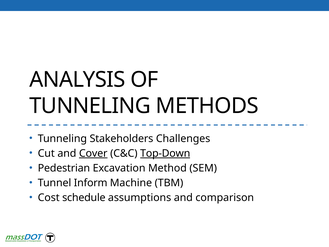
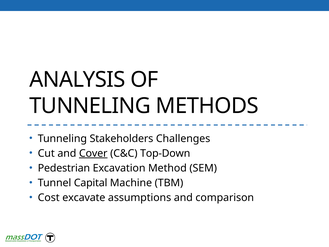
Top-Down underline: present -> none
Inform: Inform -> Capital
schedule: schedule -> excavate
